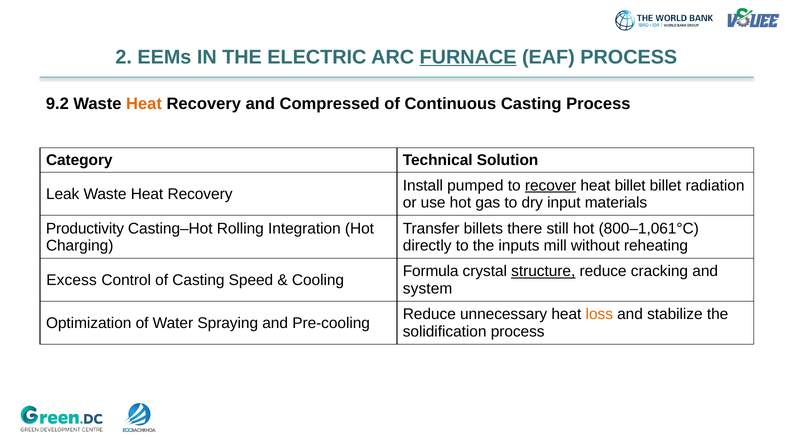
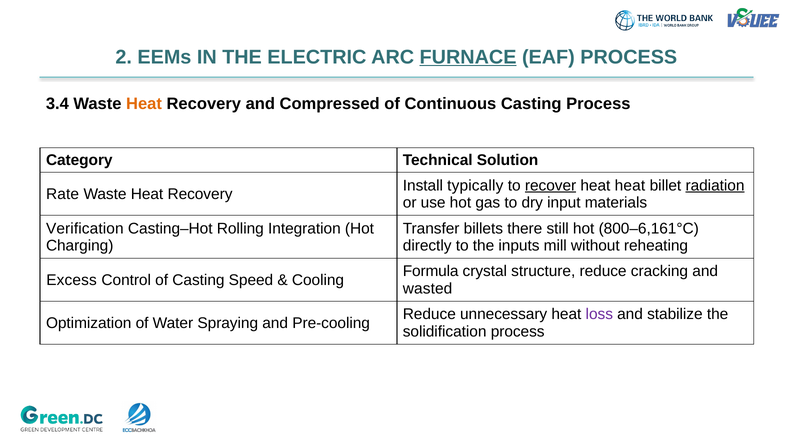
9.2: 9.2 -> 3.4
pumped: pumped -> typically
heat billet: billet -> heat
radiation underline: none -> present
Leak: Leak -> Rate
Productivity: Productivity -> Verification
800–1,061°C: 800–1,061°C -> 800–6,161°C
structure underline: present -> none
system: system -> wasted
loss colour: orange -> purple
